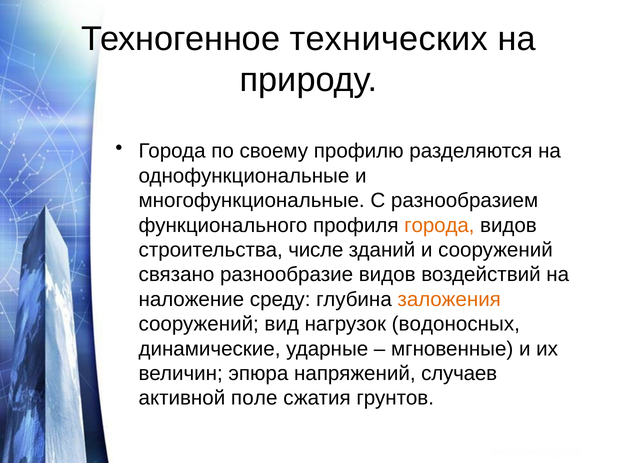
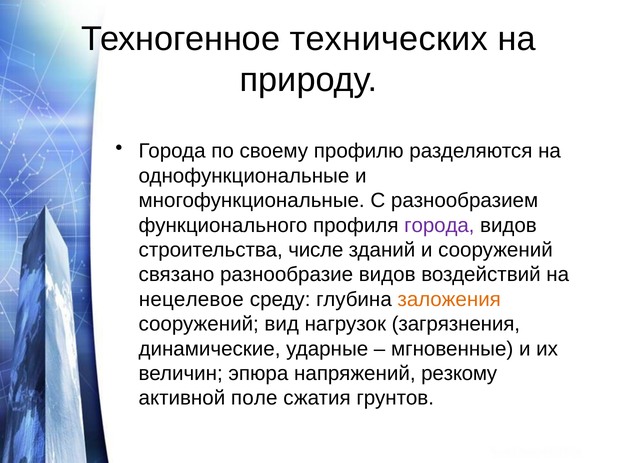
города at (439, 225) colour: orange -> purple
наложение: наложение -> нецелевое
водоносных: водоносных -> загрязнения
случаев: случаев -> резкому
